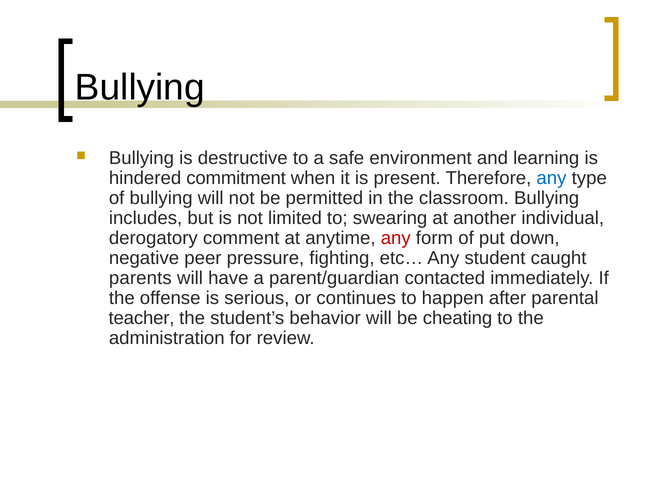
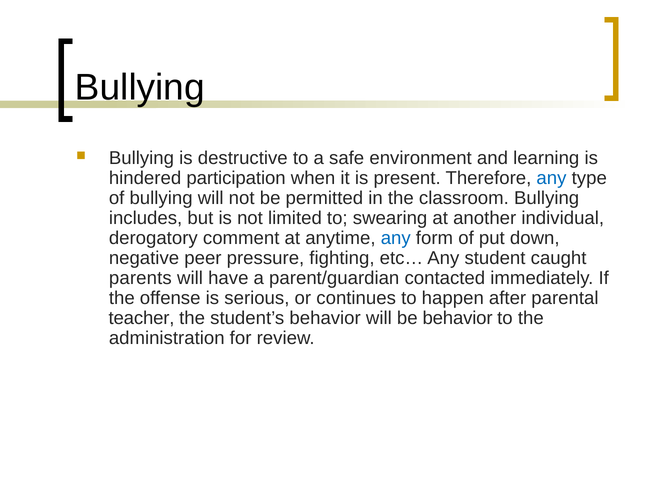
commitment: commitment -> participation
any at (396, 238) colour: red -> blue
be cheating: cheating -> behavior
